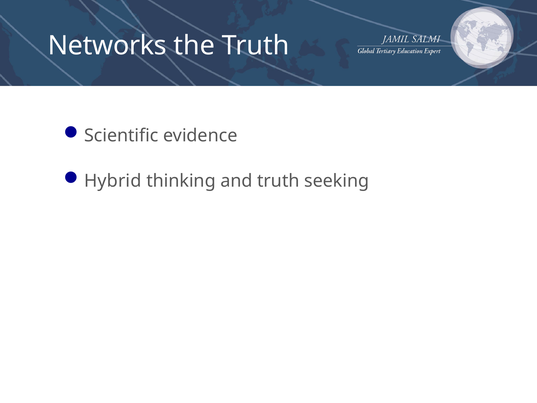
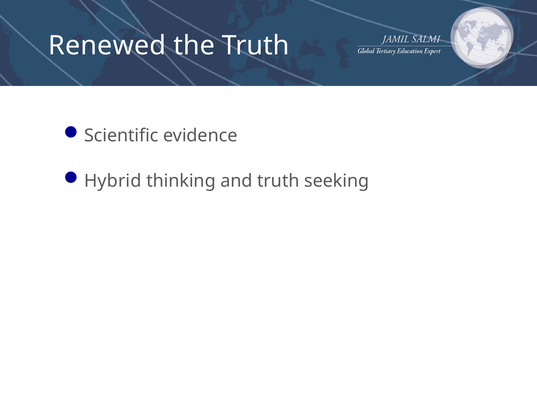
Networks: Networks -> Renewed
